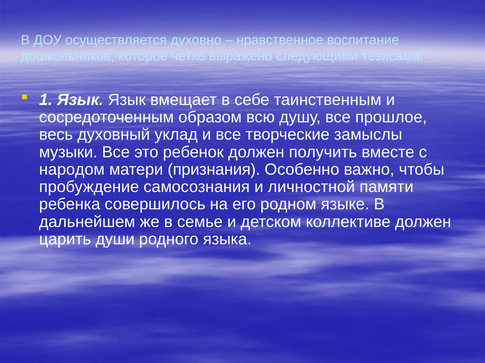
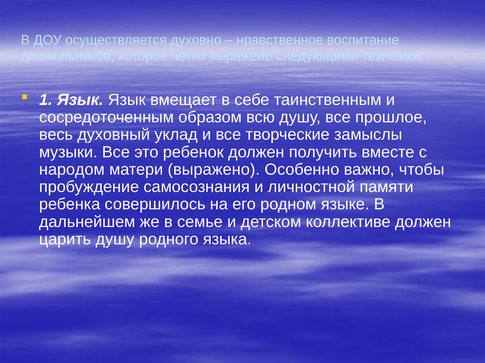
матери признания: признания -> выражено
царить души: души -> душу
